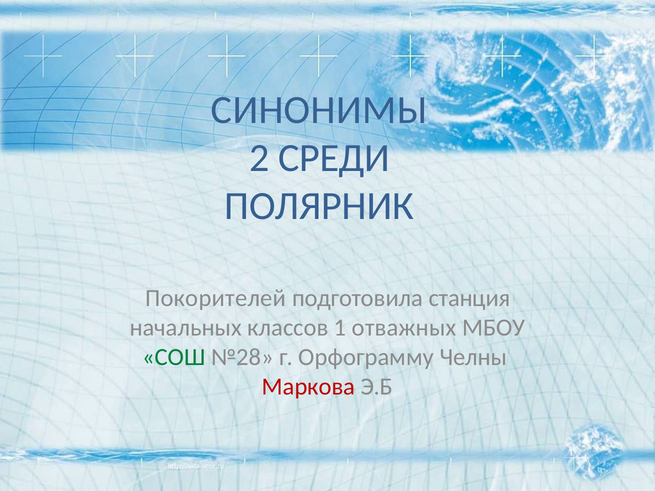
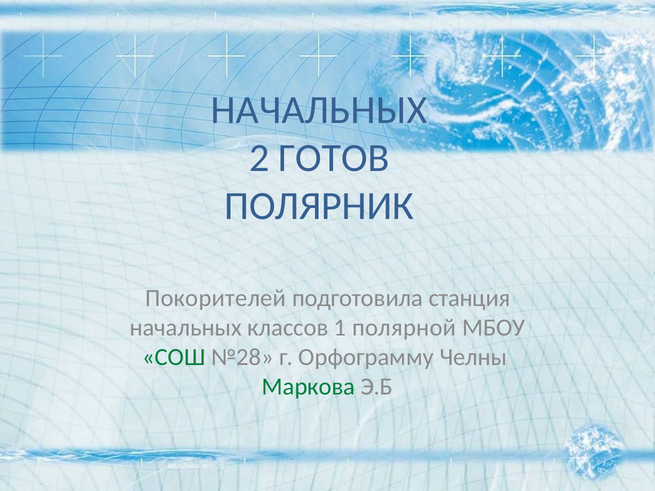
СИНОНИМЫ at (319, 110): СИНОНИМЫ -> НАЧАЛЬНЫХ
СРЕДИ: СРЕДИ -> ГОТОВ
отважных: отважных -> полярной
Маркова colour: red -> green
